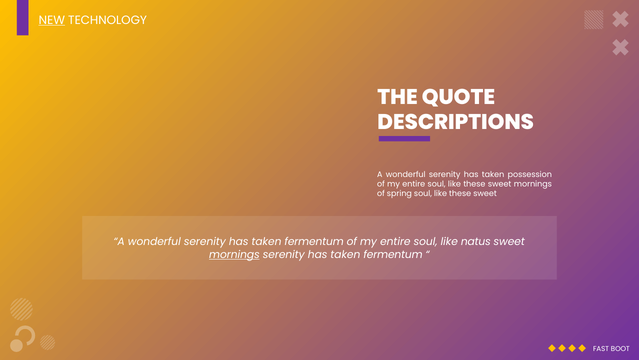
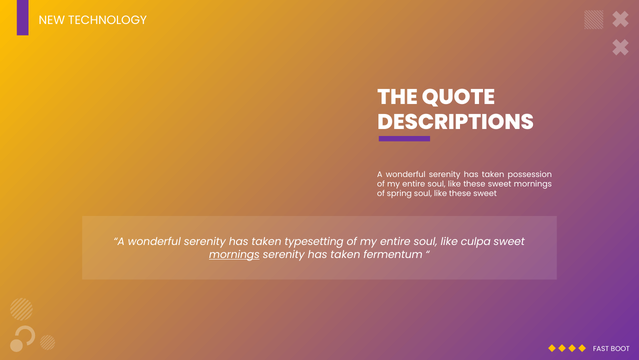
NEW underline: present -> none
fermentum at (314, 242): fermentum -> typesetting
natus: natus -> culpa
